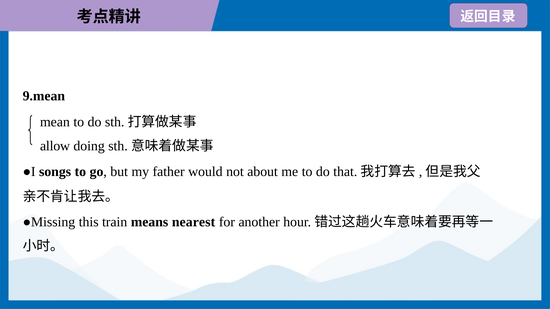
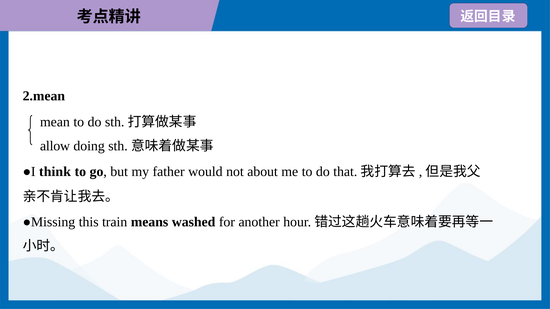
9.mean: 9.mean -> 2.mean
songs: songs -> think
nearest: nearest -> washed
